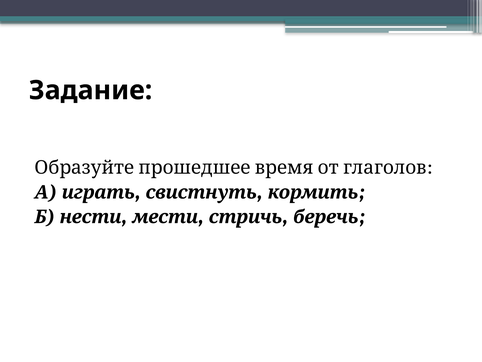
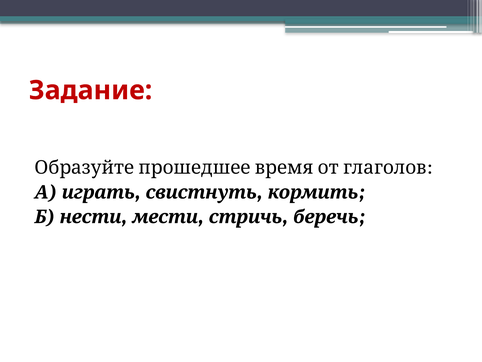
Задание colour: black -> red
